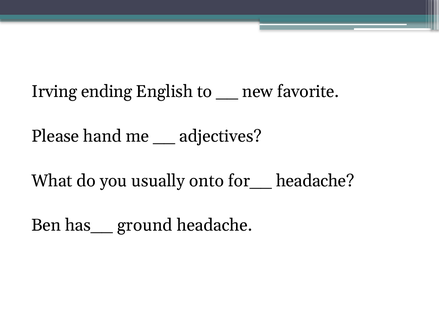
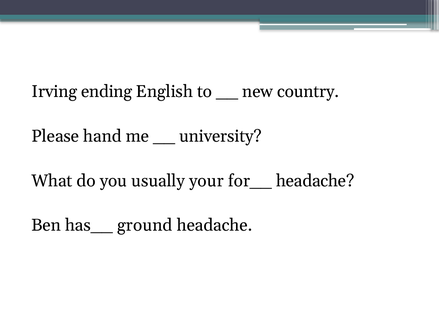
favorite: favorite -> country
adjectives: adjectives -> university
onto: onto -> your
